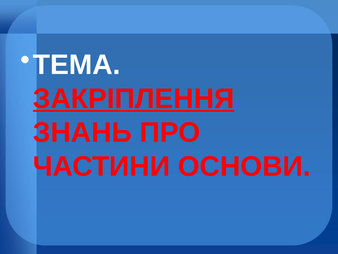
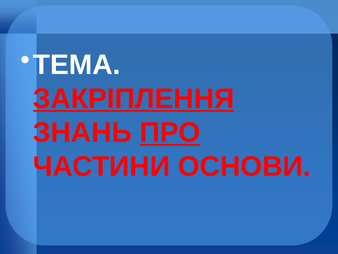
ПРО underline: none -> present
